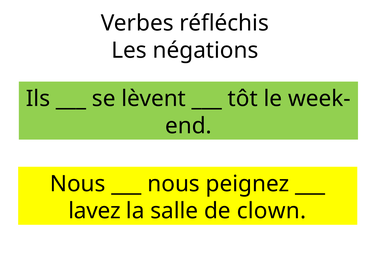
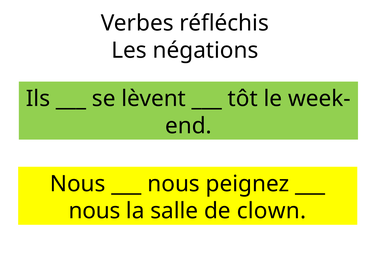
lavez at (95, 211): lavez -> nous
